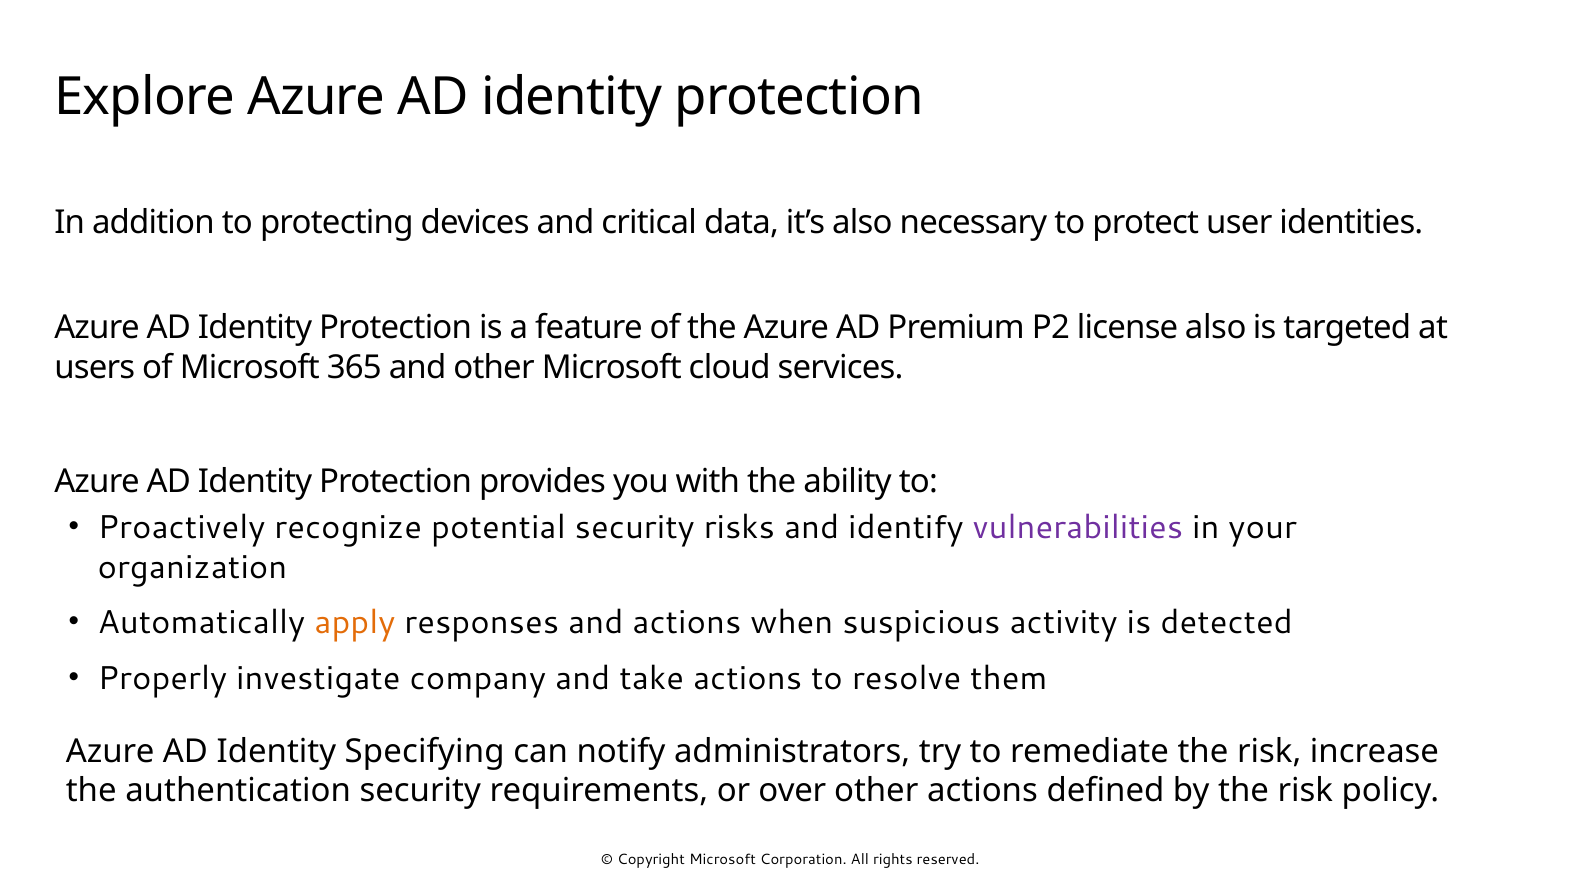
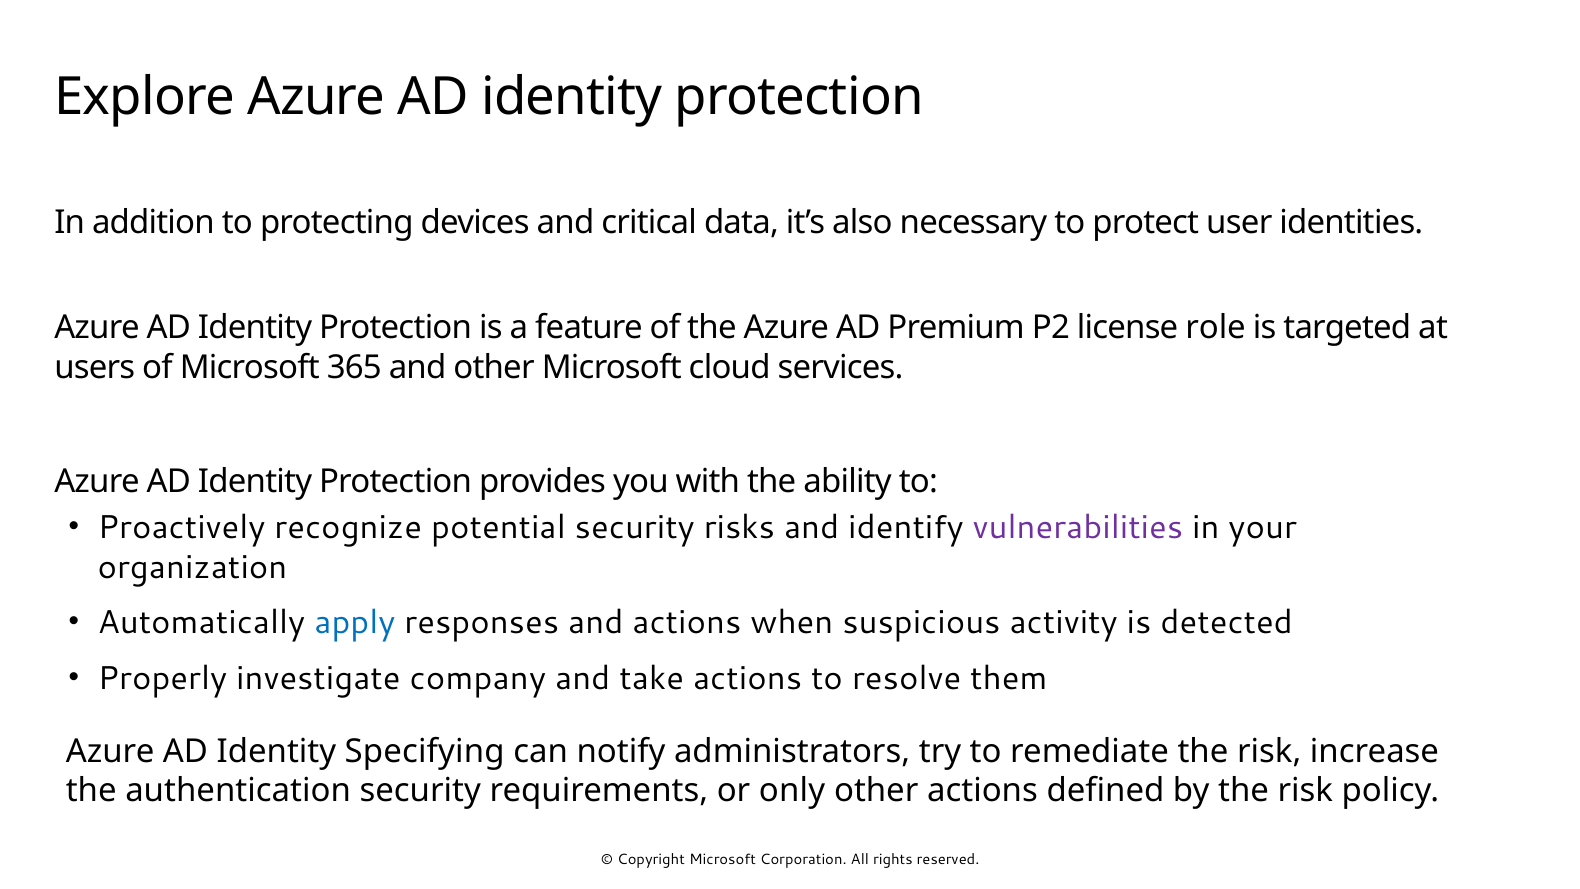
license also: also -> role
apply colour: orange -> blue
over: over -> only
